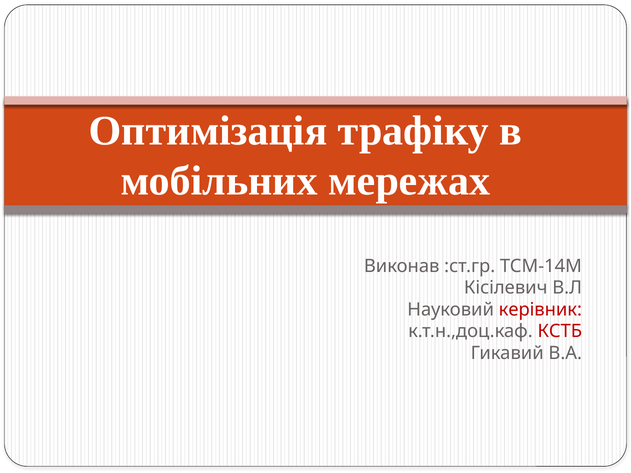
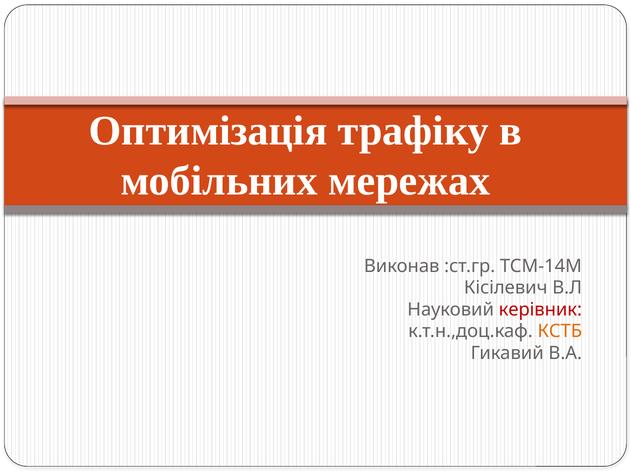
КСТБ colour: red -> orange
